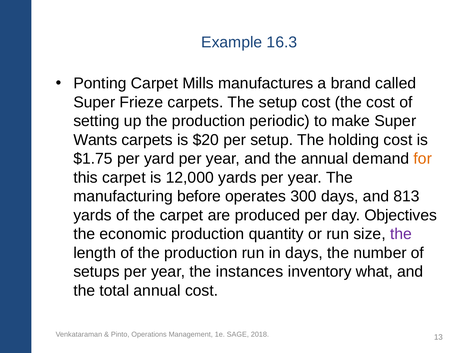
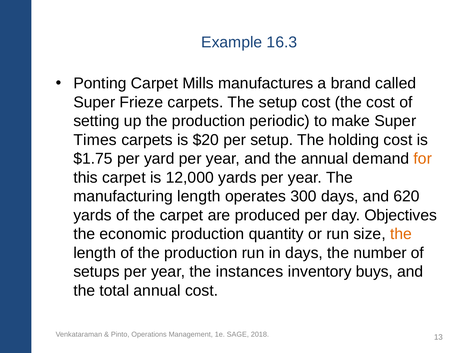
Wants: Wants -> Times
manufacturing before: before -> length
813: 813 -> 620
the at (401, 234) colour: purple -> orange
what: what -> buys
